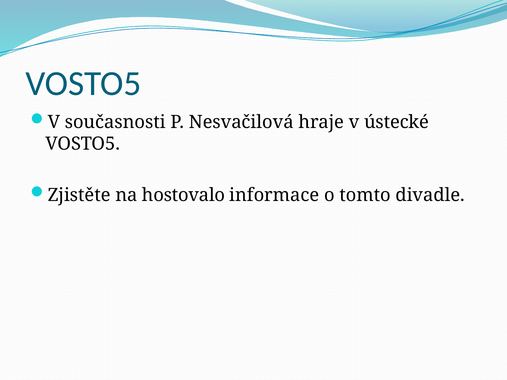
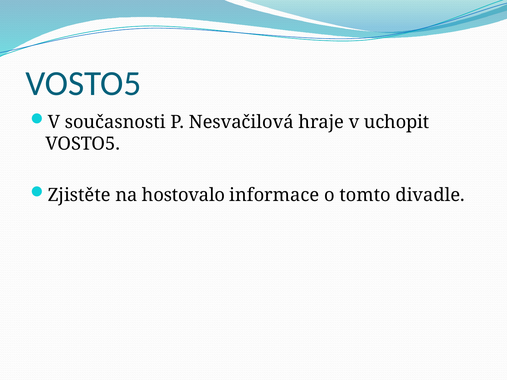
ústecké: ústecké -> uchopit
